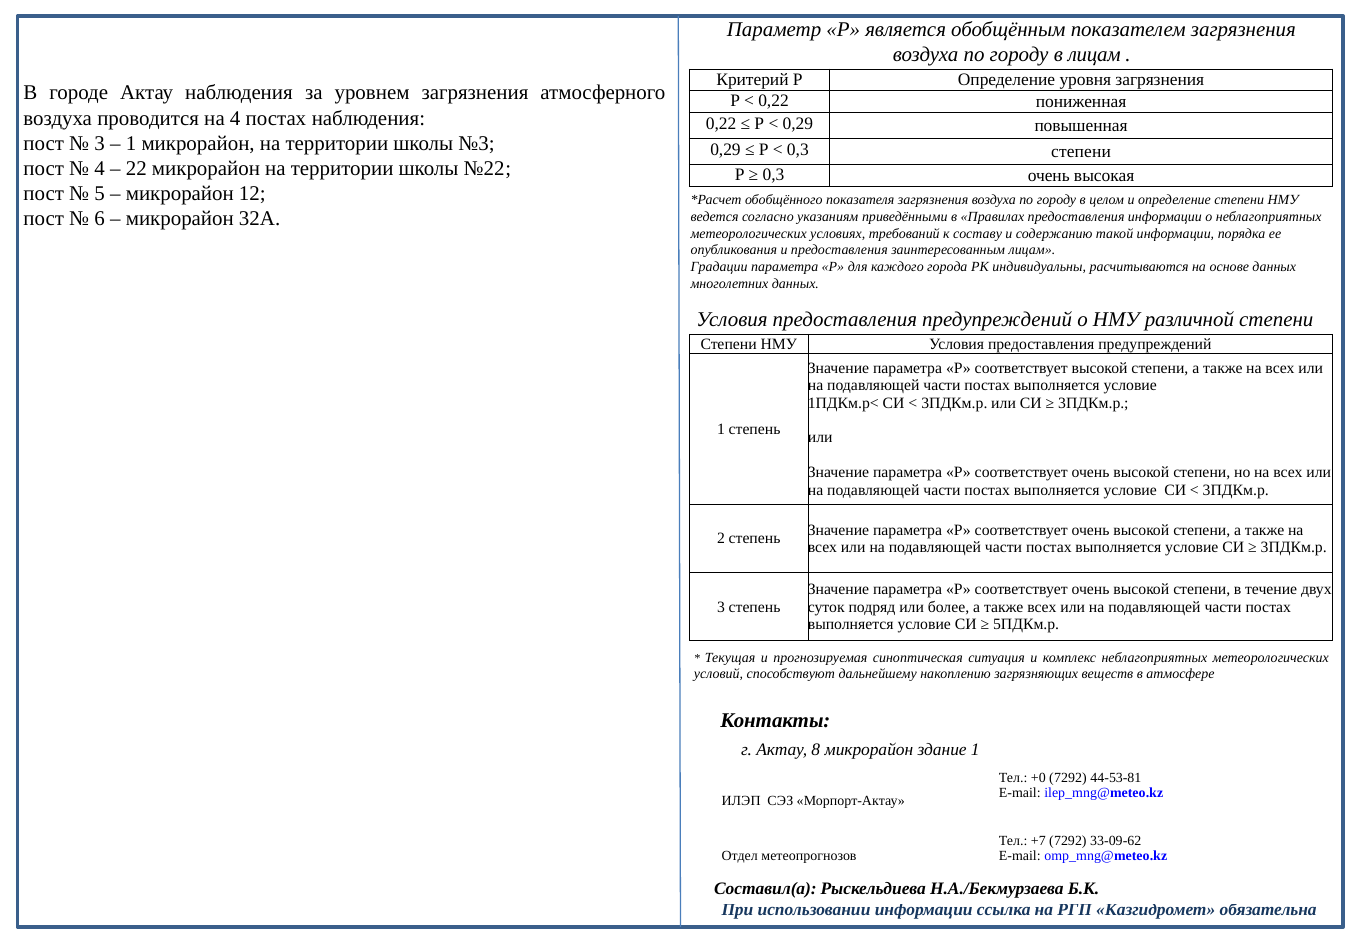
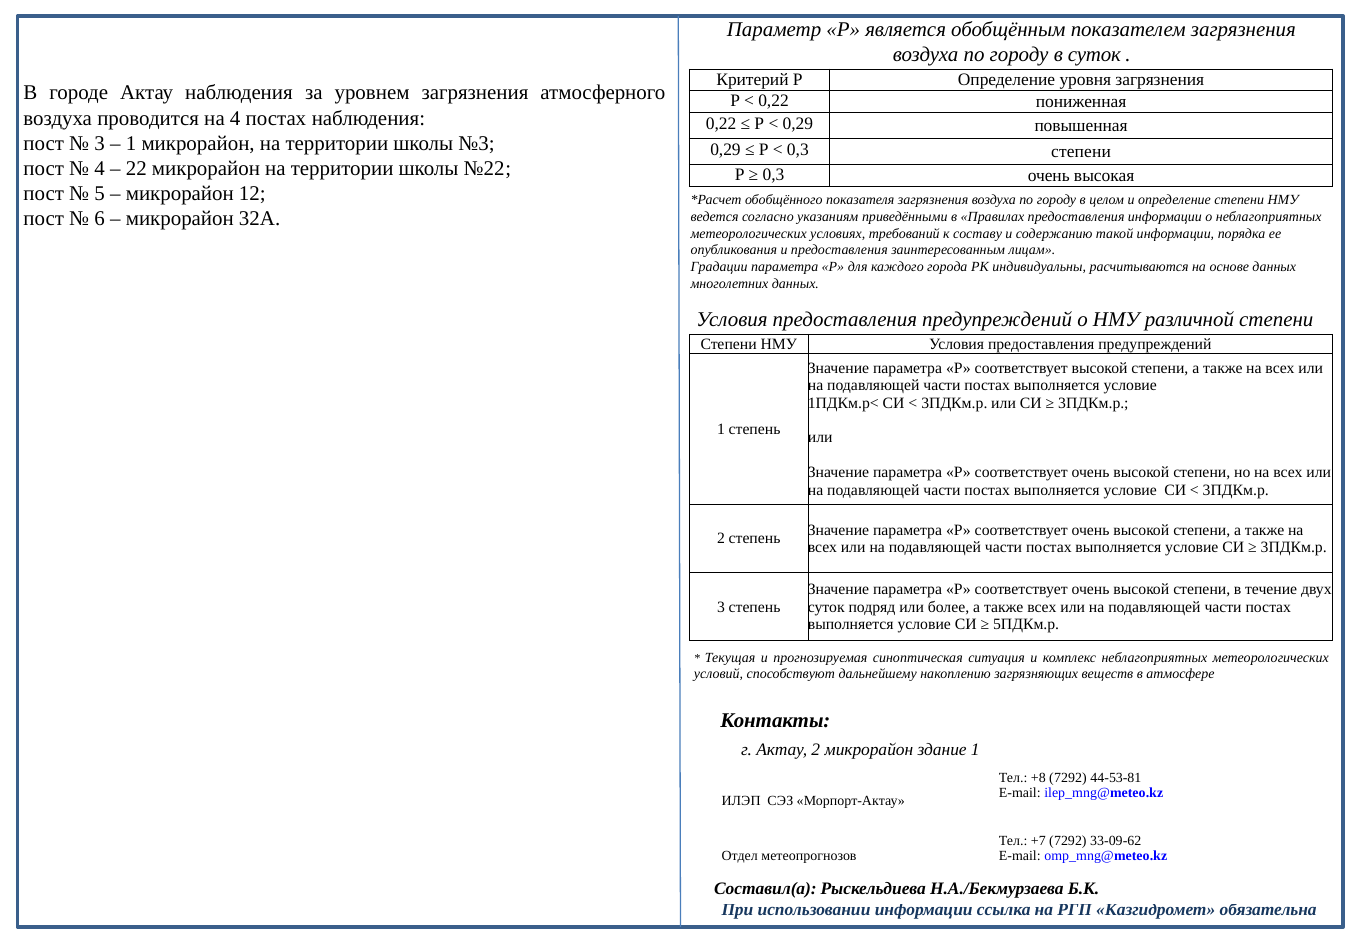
в лицам: лицам -> суток
Актау 8: 8 -> 2
+0: +0 -> +8
